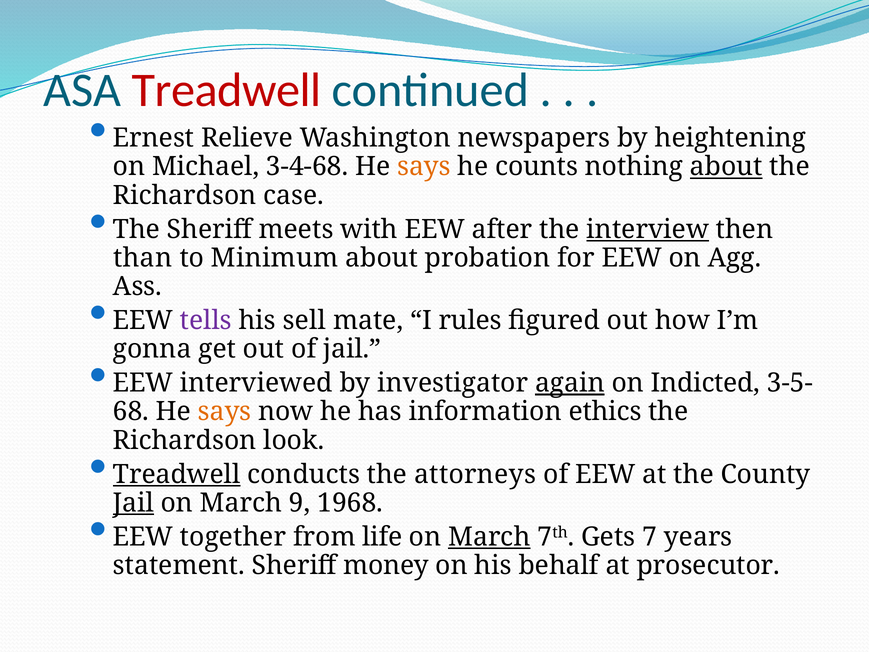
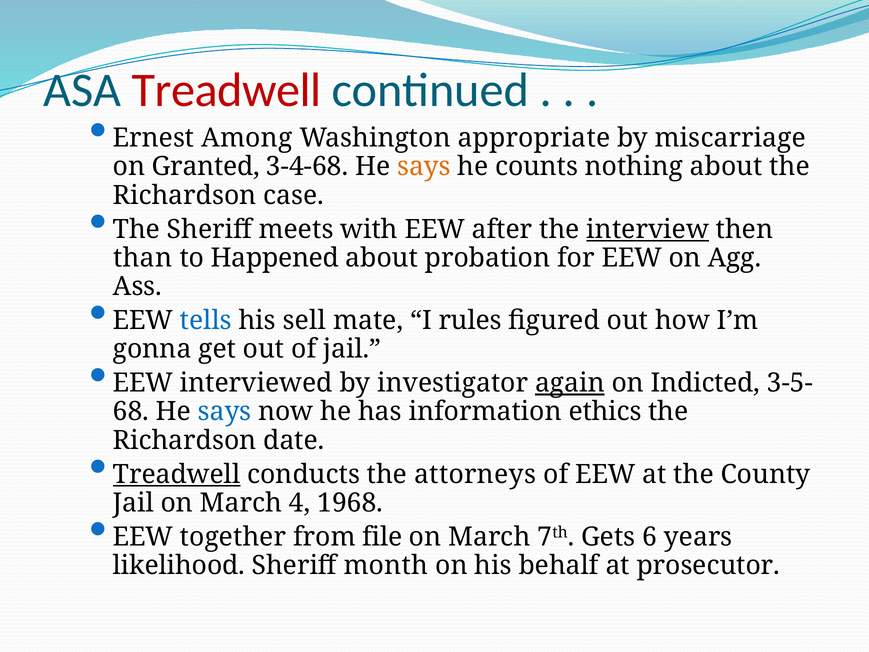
Relieve: Relieve -> Among
newspapers: newspapers -> appropriate
heightening: heightening -> miscarriage
Michael: Michael -> Granted
about at (726, 167) underline: present -> none
Minimum: Minimum -> Happened
tells colour: purple -> blue
says at (225, 412) colour: orange -> blue
look: look -> date
Jail at (133, 503) underline: present -> none
9: 9 -> 4
life: life -> file
March at (489, 537) underline: present -> none
7: 7 -> 6
statement: statement -> likelihood
money: money -> month
